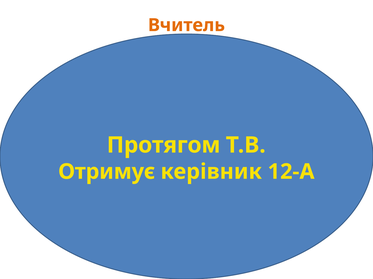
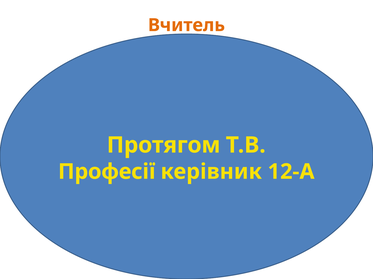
Отримує: Отримує -> Професії
